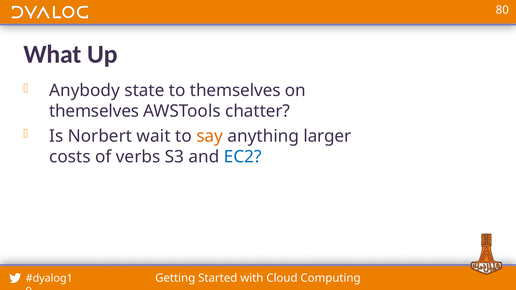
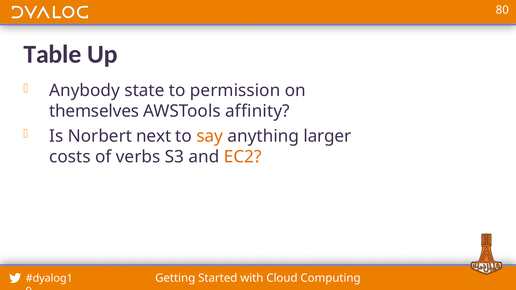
What: What -> Table
to themselves: themselves -> permission
chatter: chatter -> affinity
wait: wait -> next
EC2 colour: blue -> orange
